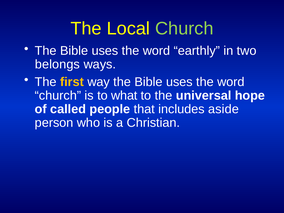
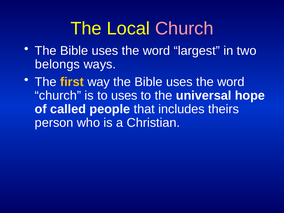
Church at (184, 28) colour: light green -> pink
earthly: earthly -> largest
to what: what -> uses
aside: aside -> theirs
